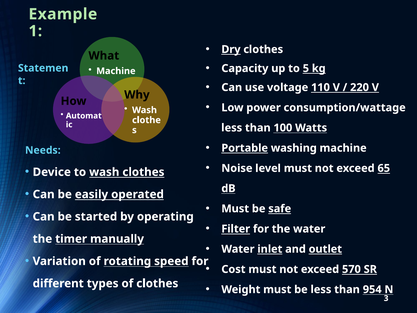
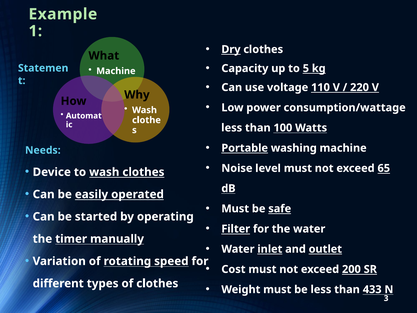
570: 570 -> 200
954: 954 -> 433
